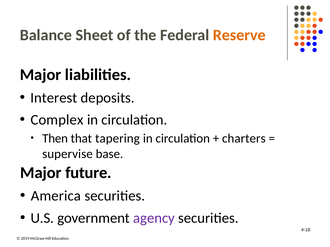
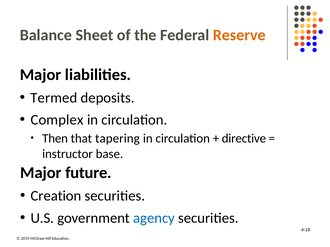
Interest: Interest -> Termed
charters: charters -> directive
supervise: supervise -> instructor
America: America -> Creation
agency colour: purple -> blue
